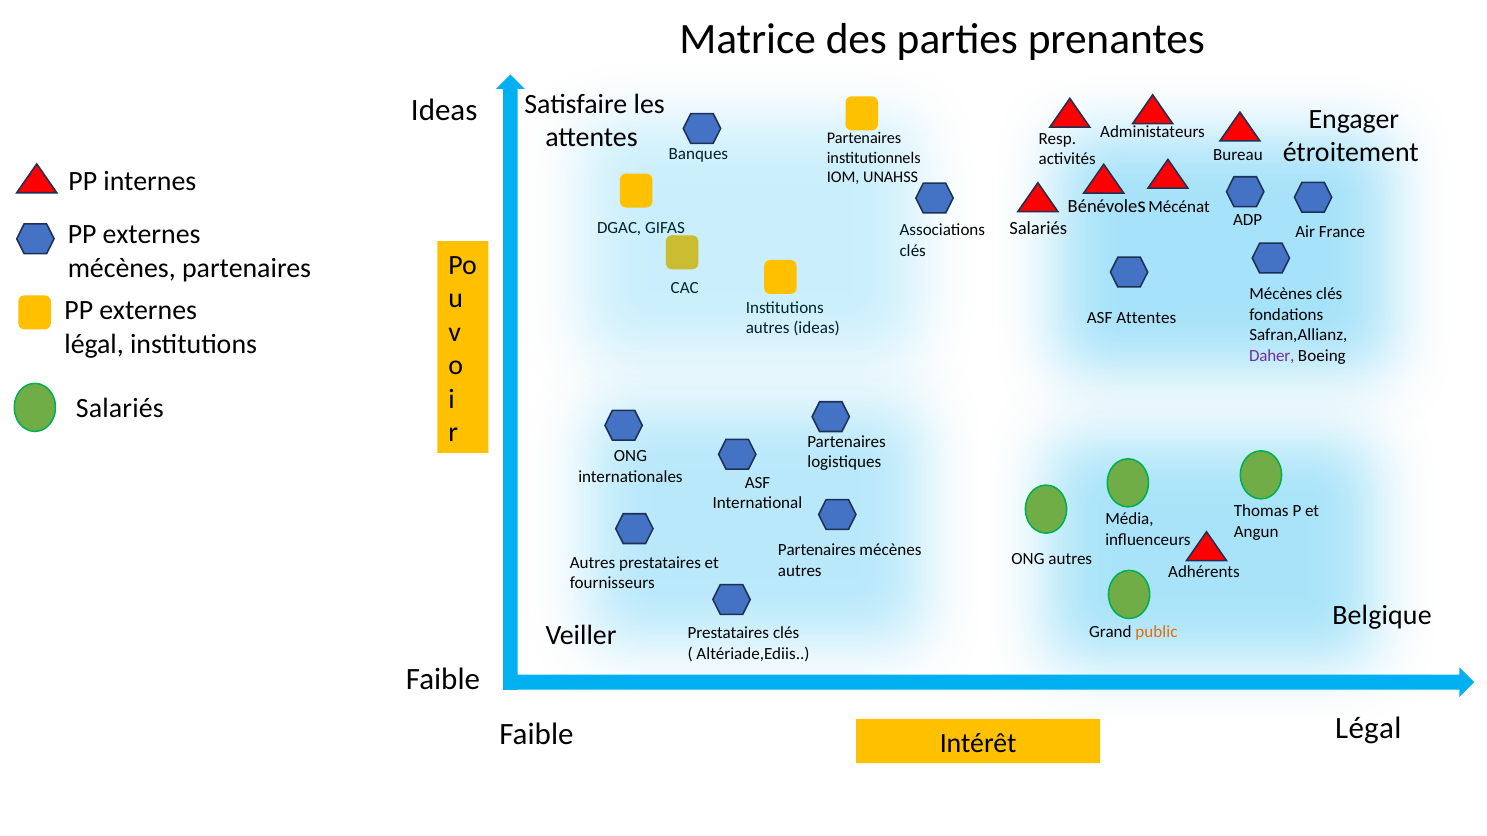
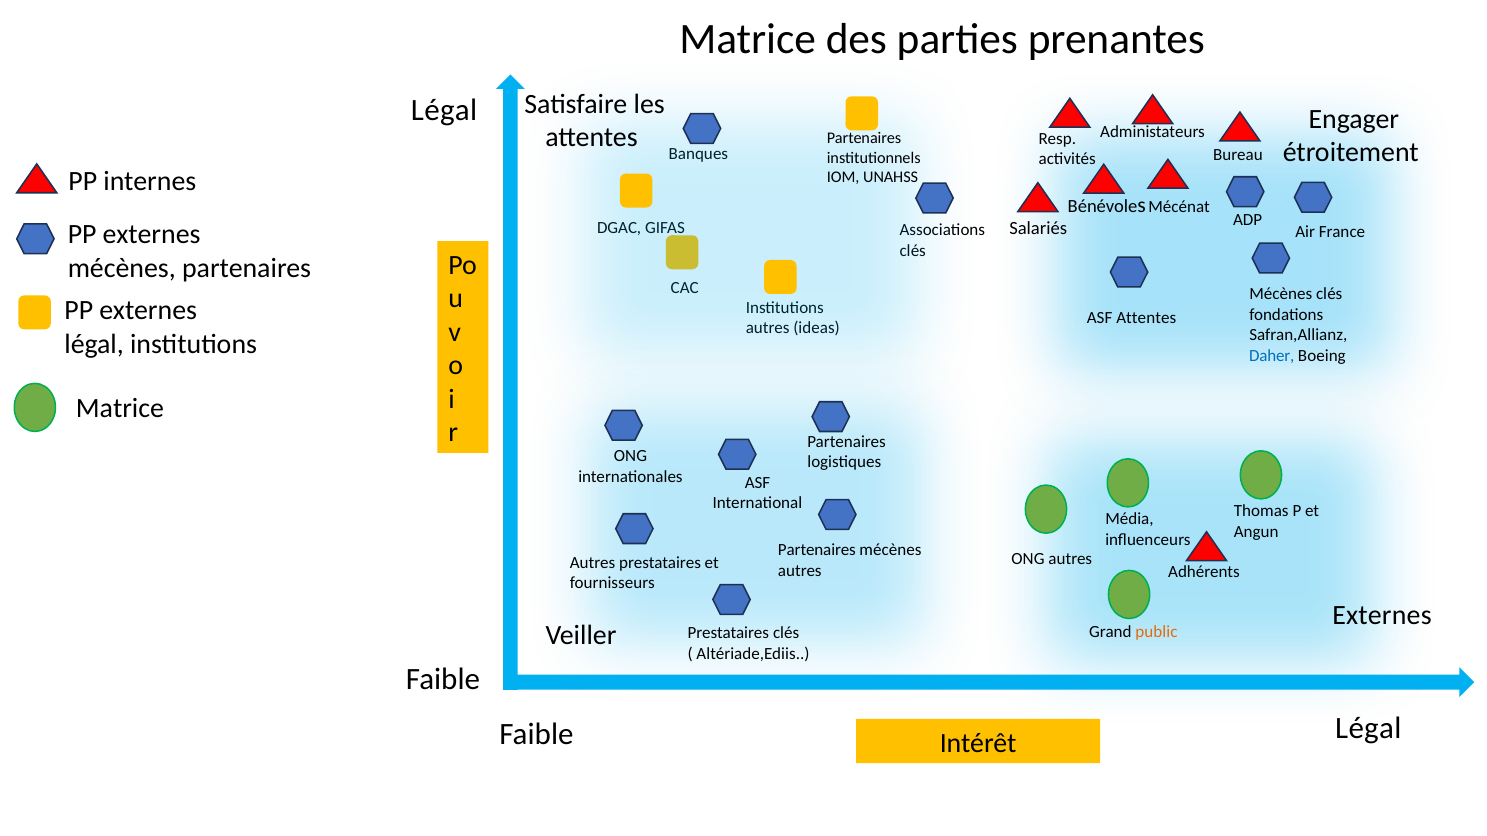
Ideas at (444, 111): Ideas -> Légal
Daher colour: purple -> blue
Salariés at (120, 409): Salariés -> Matrice
Belgique at (1382, 616): Belgique -> Externes
